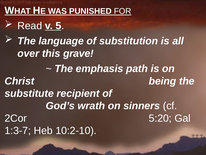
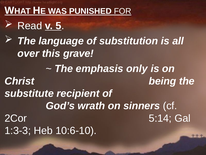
path: path -> only
5:20: 5:20 -> 5:14
1:3-7: 1:3-7 -> 1:3-3
10:2-10: 10:2-10 -> 10:6-10
